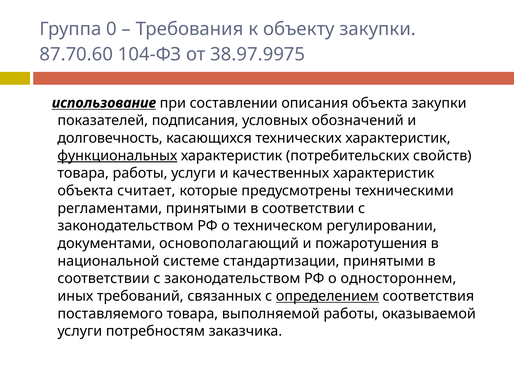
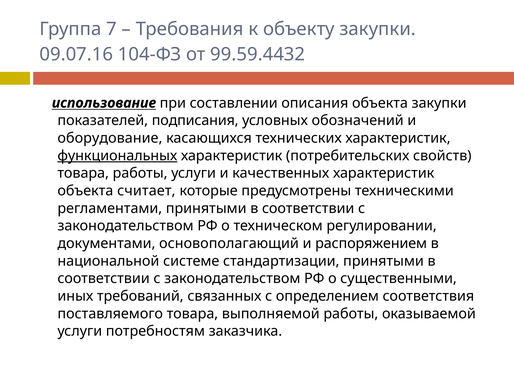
0: 0 -> 7
87.70.60: 87.70.60 -> 09.07.16
38.97.9975: 38.97.9975 -> 99.59.4432
долговечность: долговечность -> оборудование
пожаротушения: пожаротушения -> распоряжением
одностороннем: одностороннем -> существенными
определением underline: present -> none
